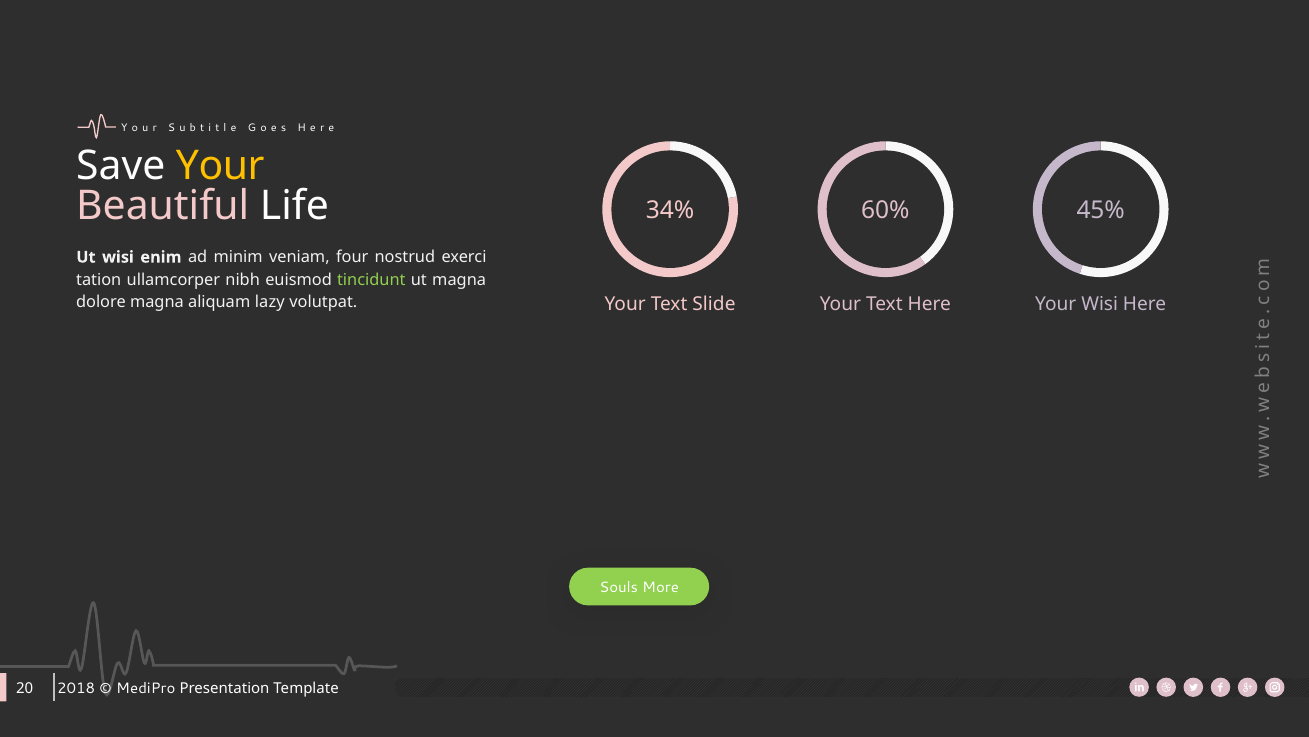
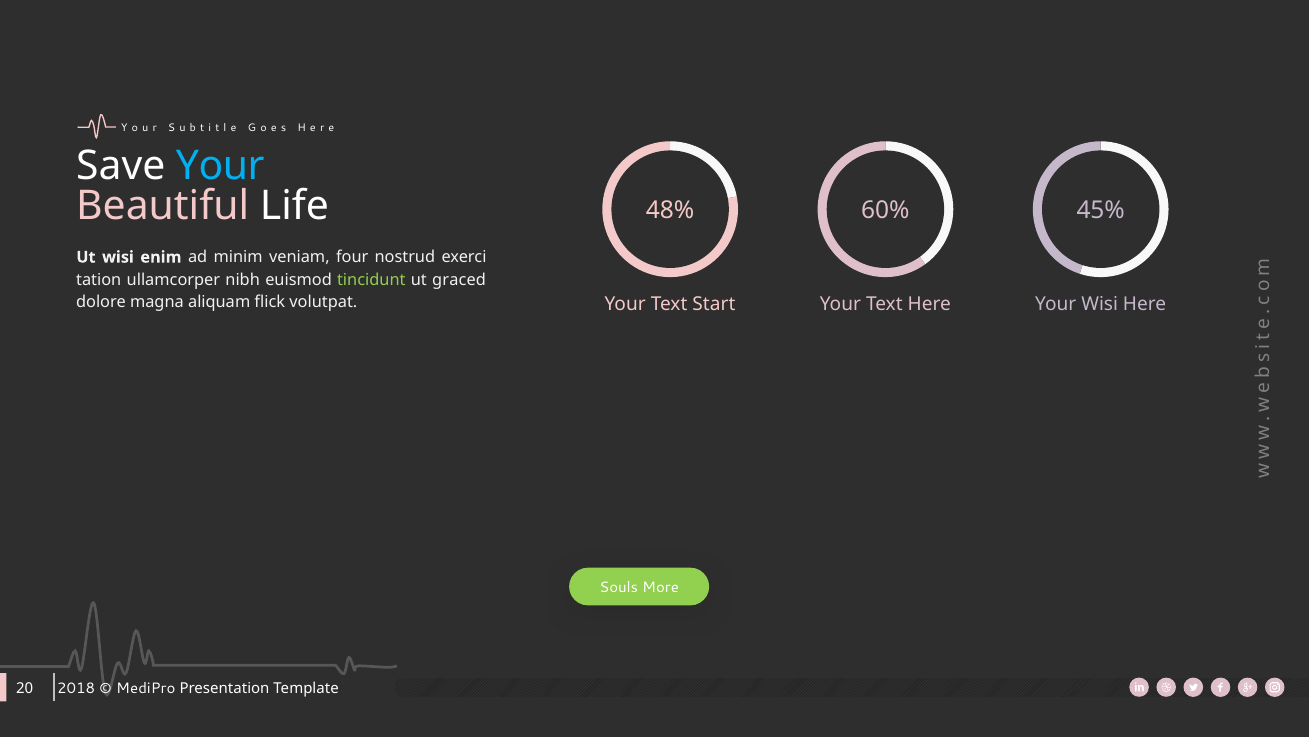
Your at (220, 166) colour: yellow -> light blue
34%: 34% -> 48%
ut magna: magna -> graced
lazy: lazy -> flick
Slide: Slide -> Start
